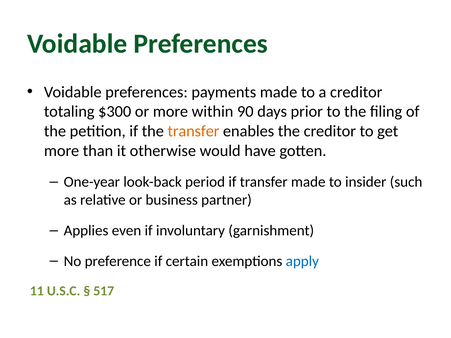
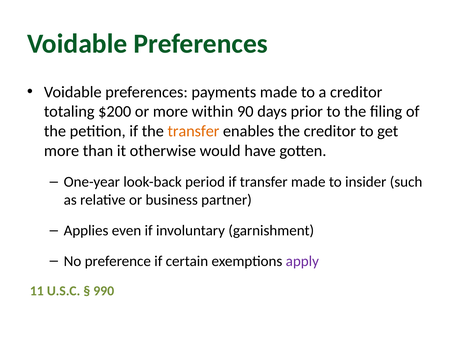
$300: $300 -> $200
apply colour: blue -> purple
517: 517 -> 990
